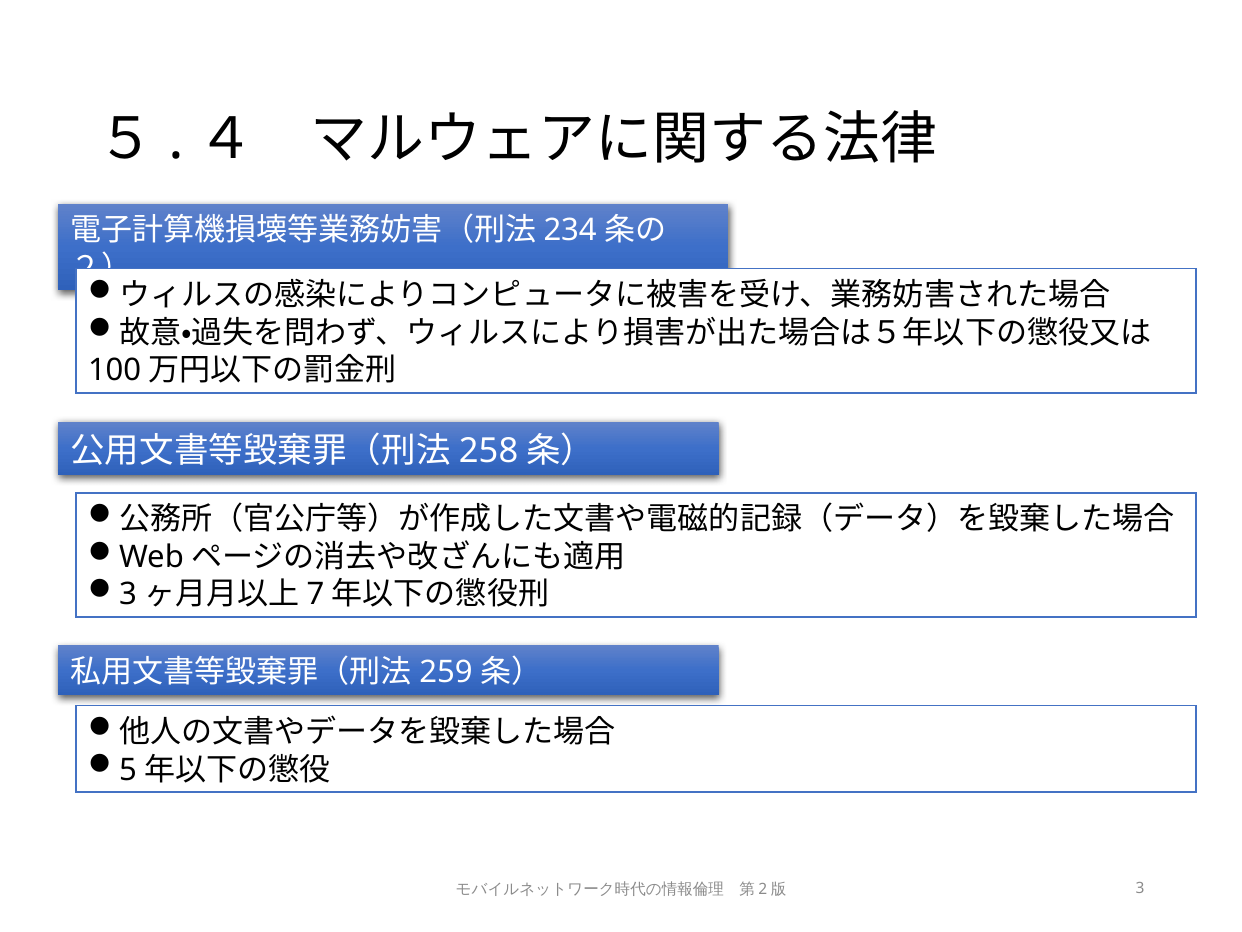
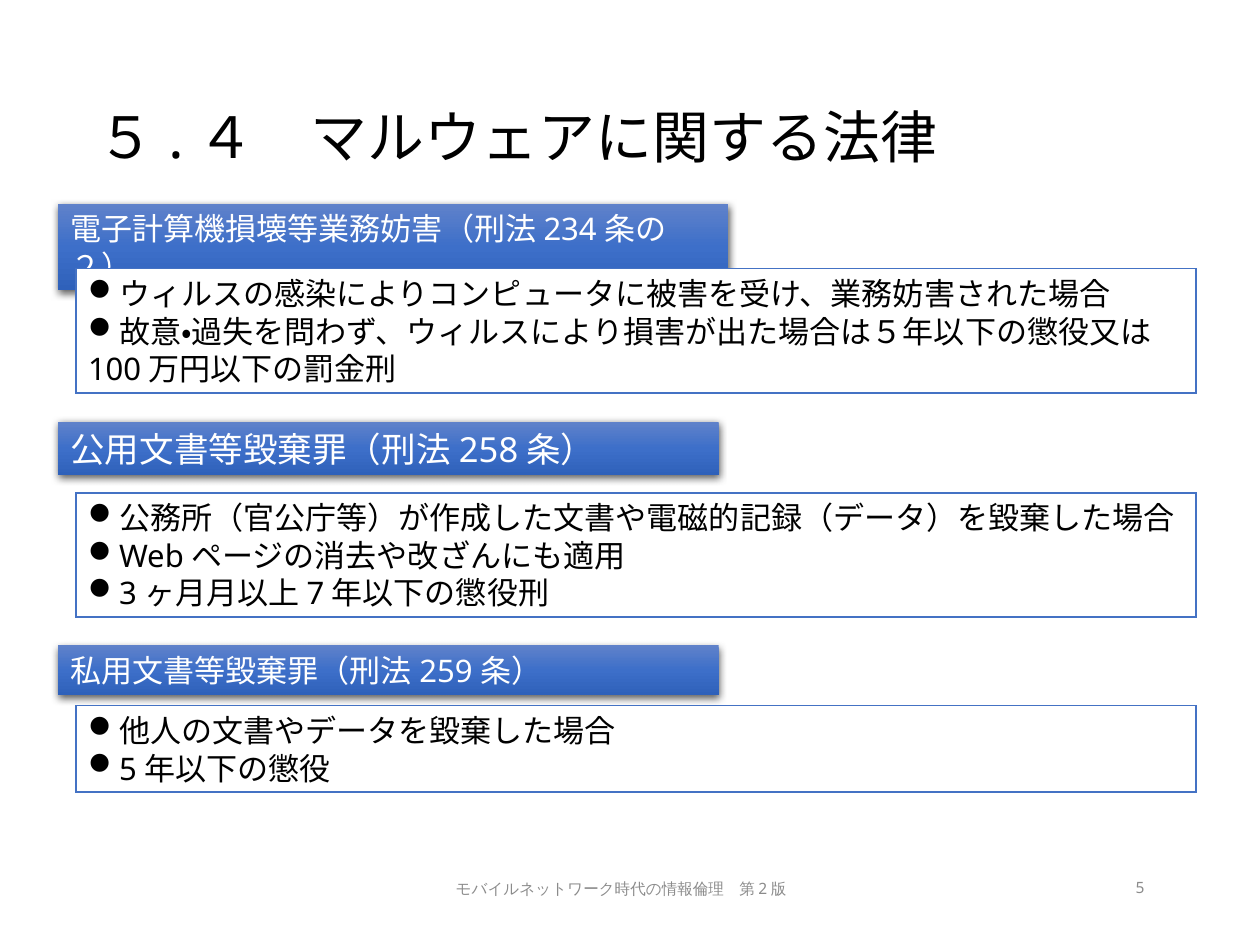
3: 3 -> 5
